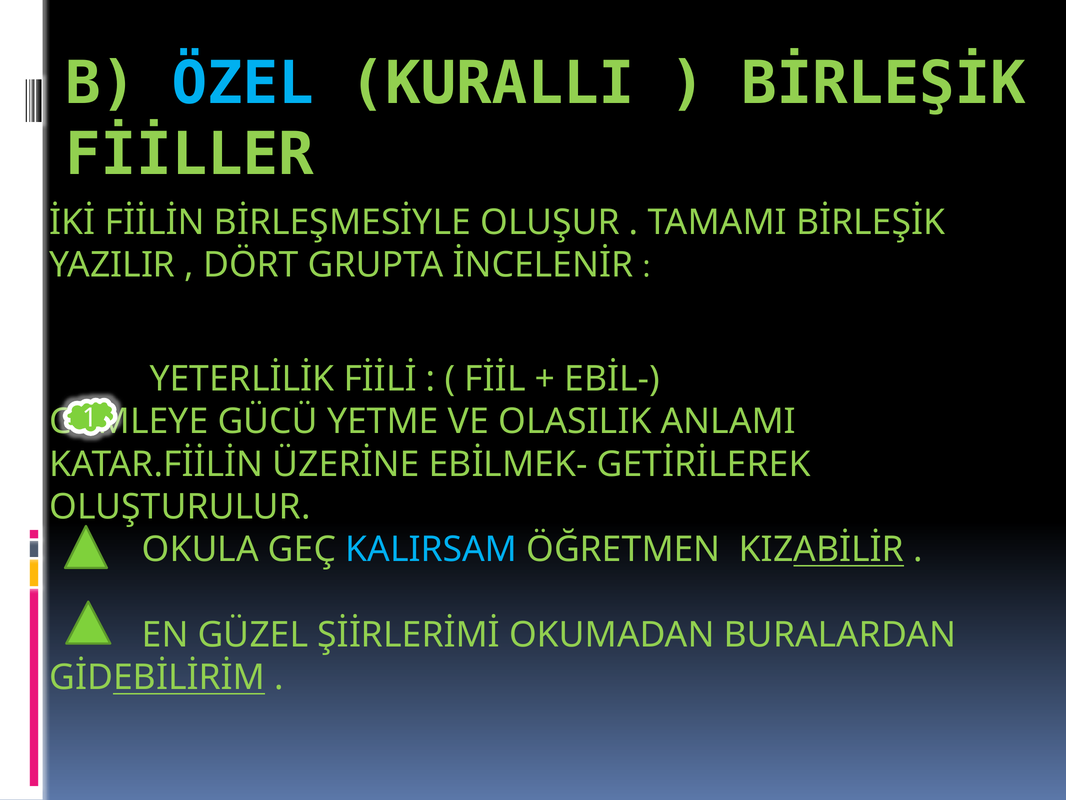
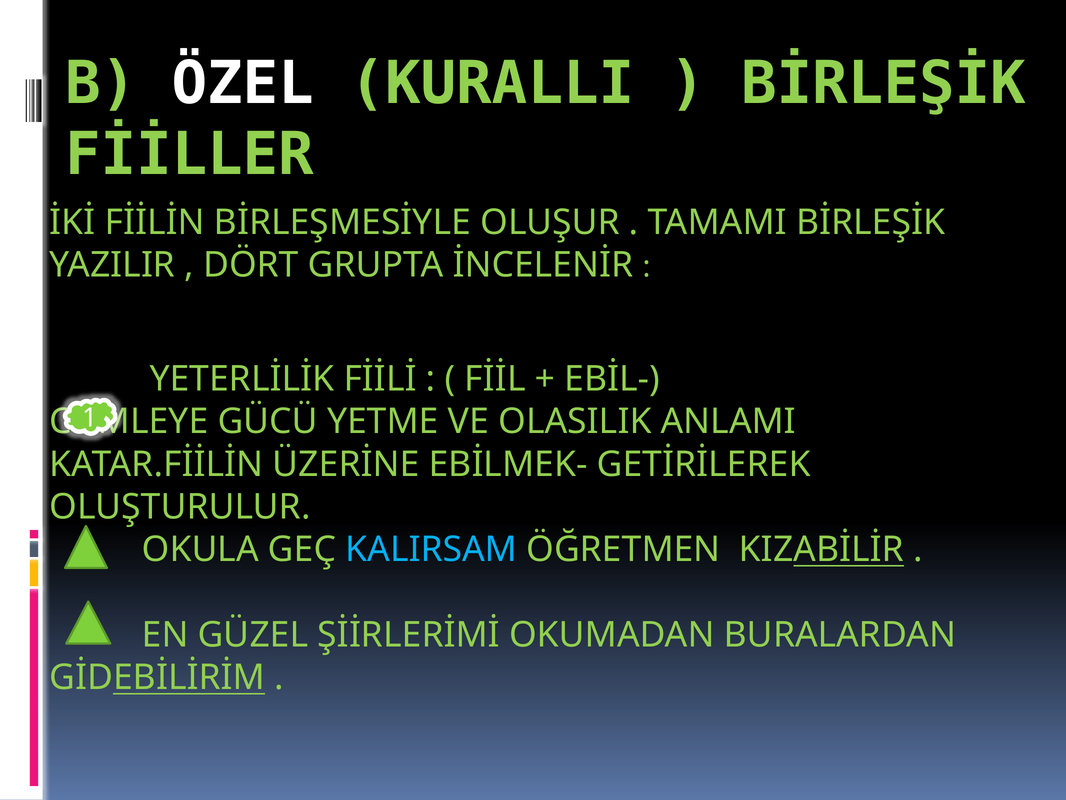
ÖZEL colour: light blue -> white
